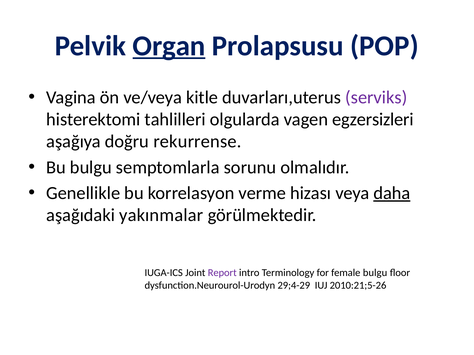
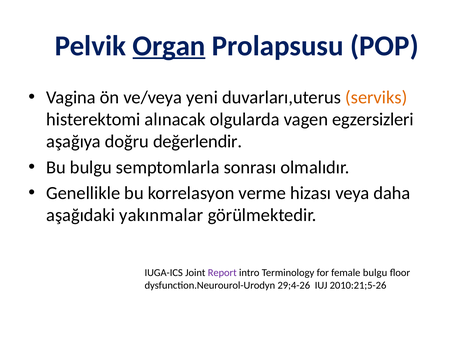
kitle: kitle -> yeni
serviks colour: purple -> orange
tahlilleri: tahlilleri -> alınacak
rekurrense: rekurrense -> değerlendir
sorunu: sorunu -> sonrası
daha underline: present -> none
29;4-29: 29;4-29 -> 29;4-26
